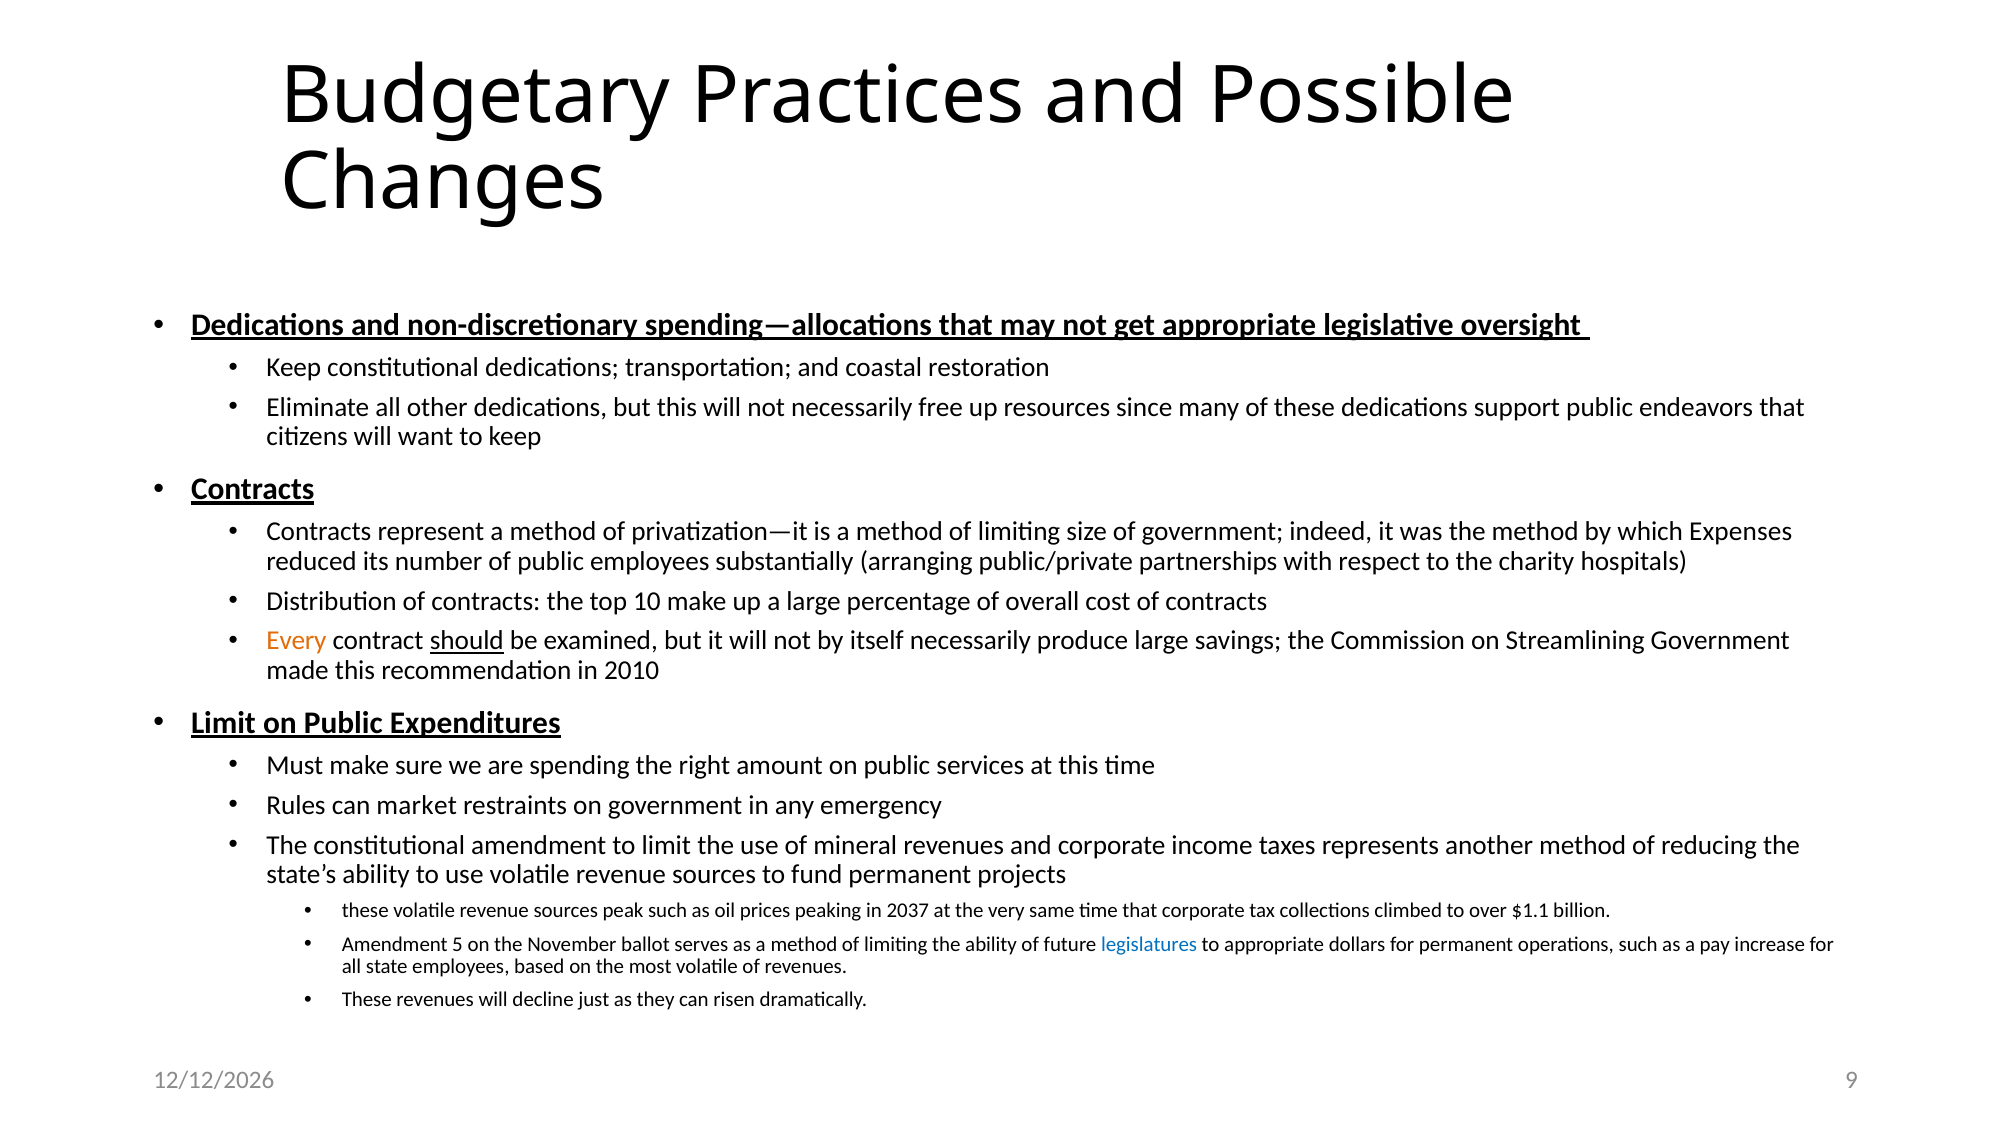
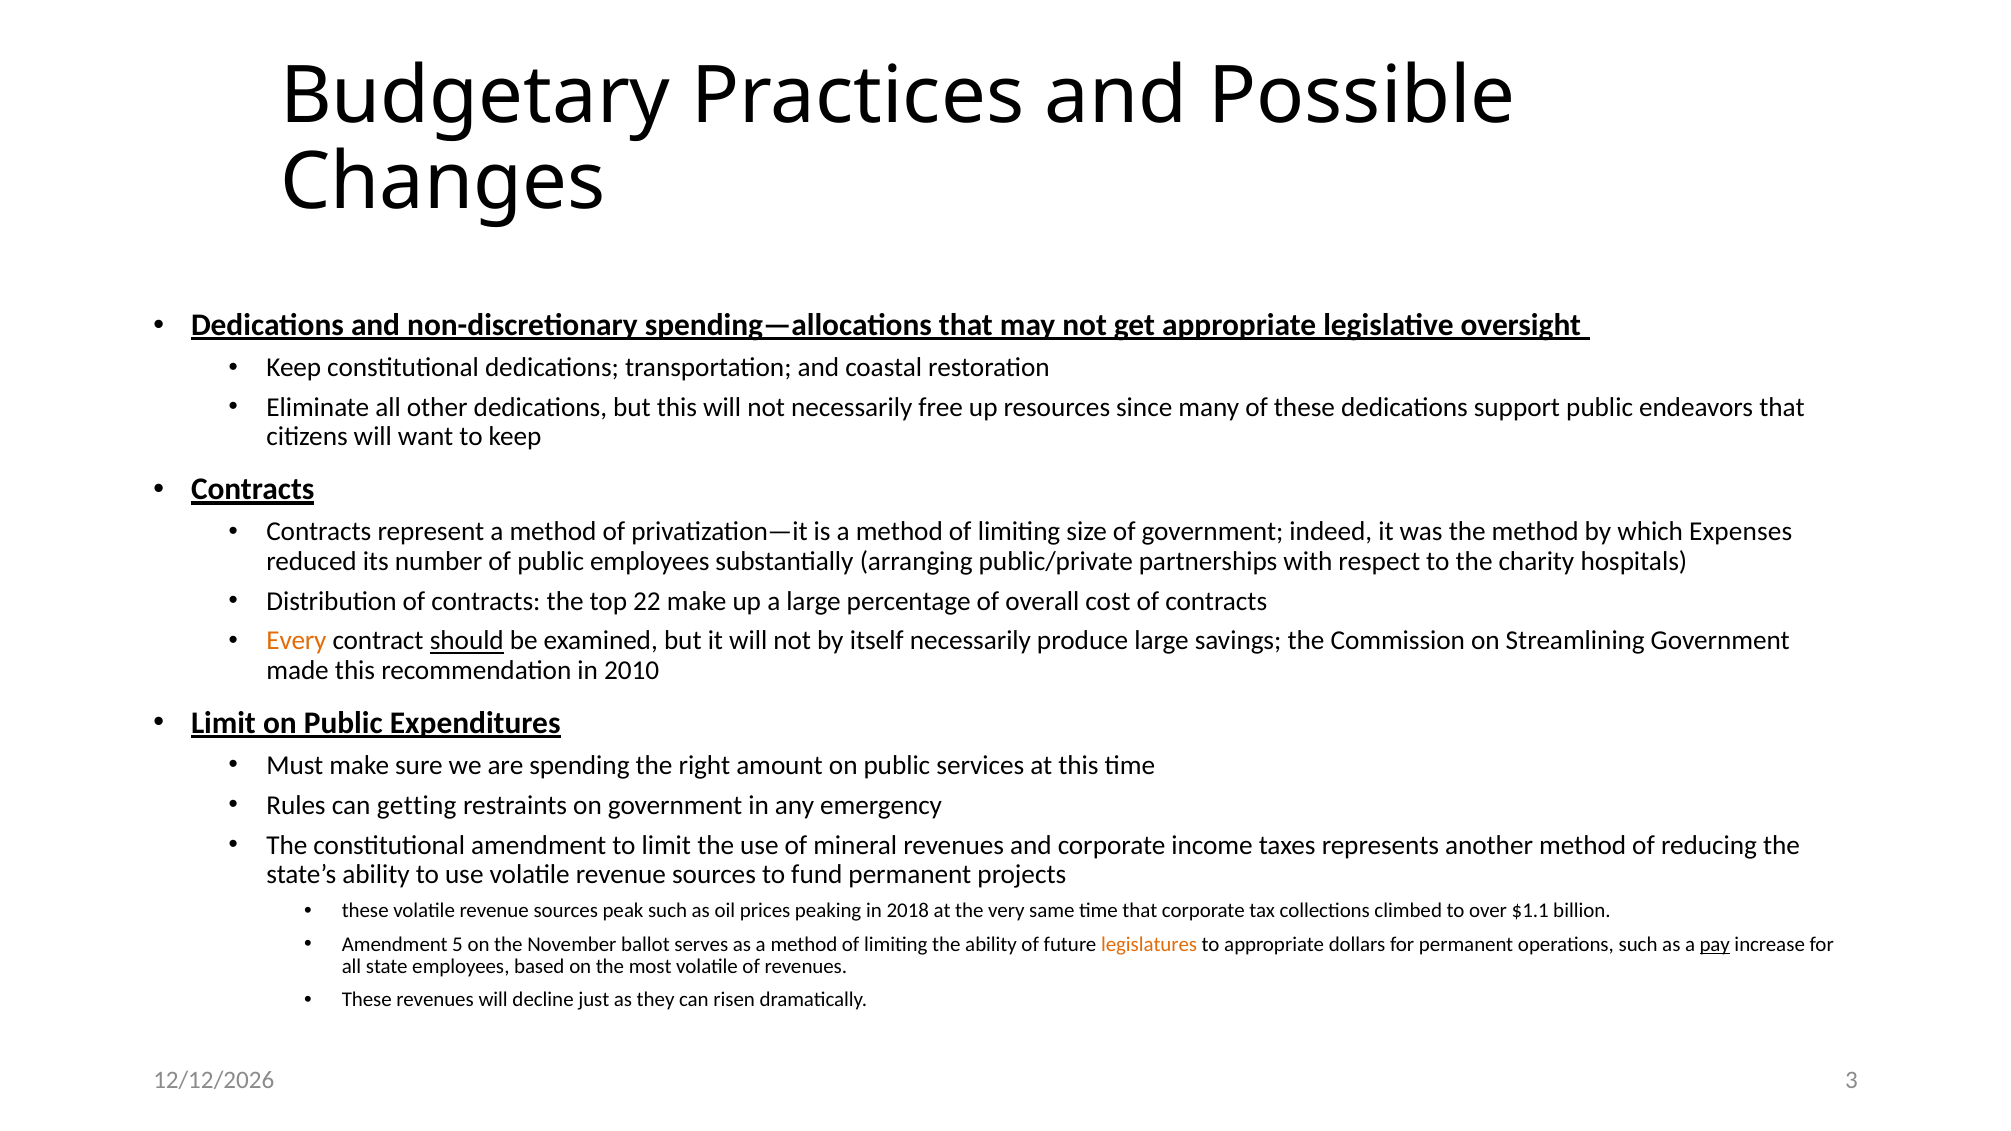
10: 10 -> 22
market: market -> getting
2037: 2037 -> 2018
legislatures colour: blue -> orange
pay underline: none -> present
9: 9 -> 3
